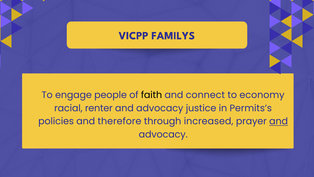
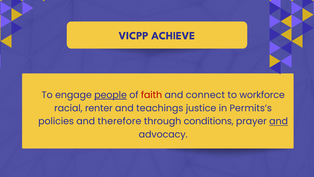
FAMILYS: FAMILYS -> ACHIEVE
people underline: none -> present
faith colour: black -> red
economy: economy -> workforce
advocacy at (160, 108): advocacy -> teachings
increased: increased -> conditions
